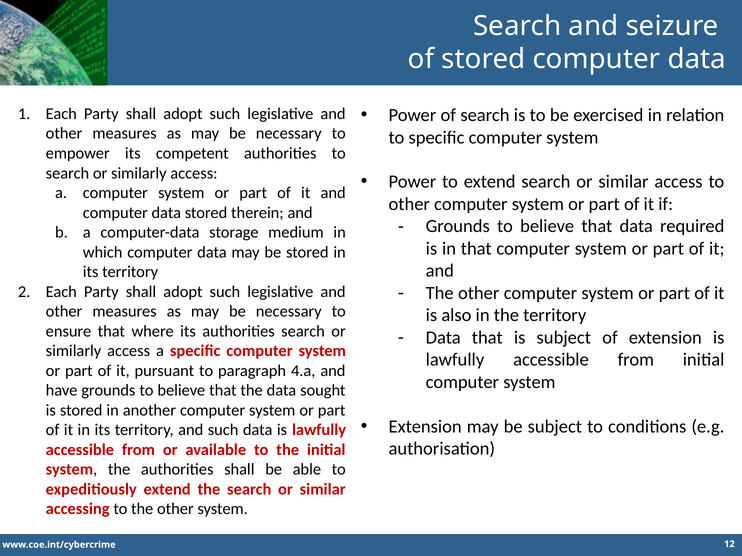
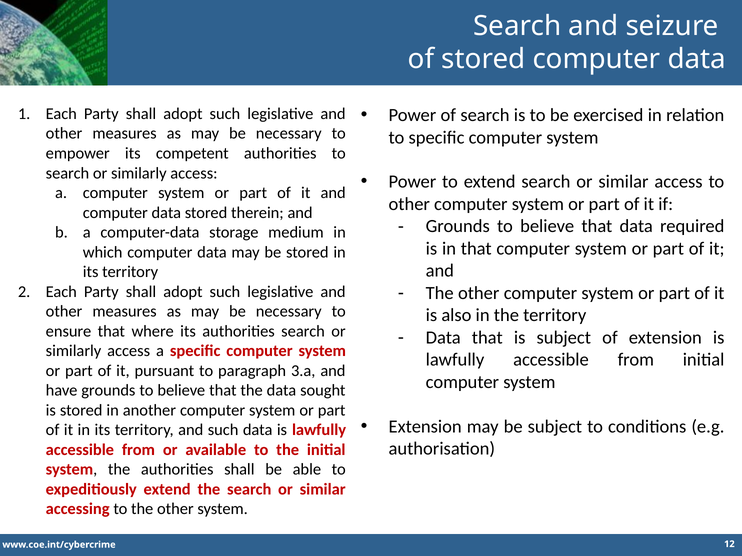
4.a: 4.a -> 3.a
